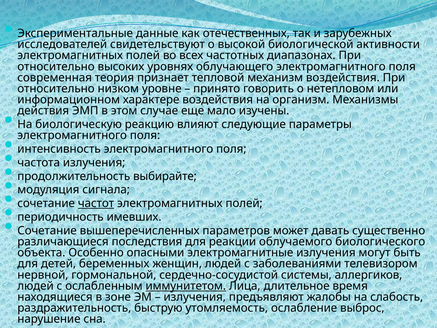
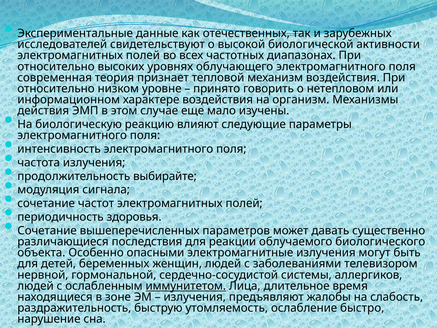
частот underline: present -> none
имевших: имевших -> здоровья
выброс: выброс -> быстро
